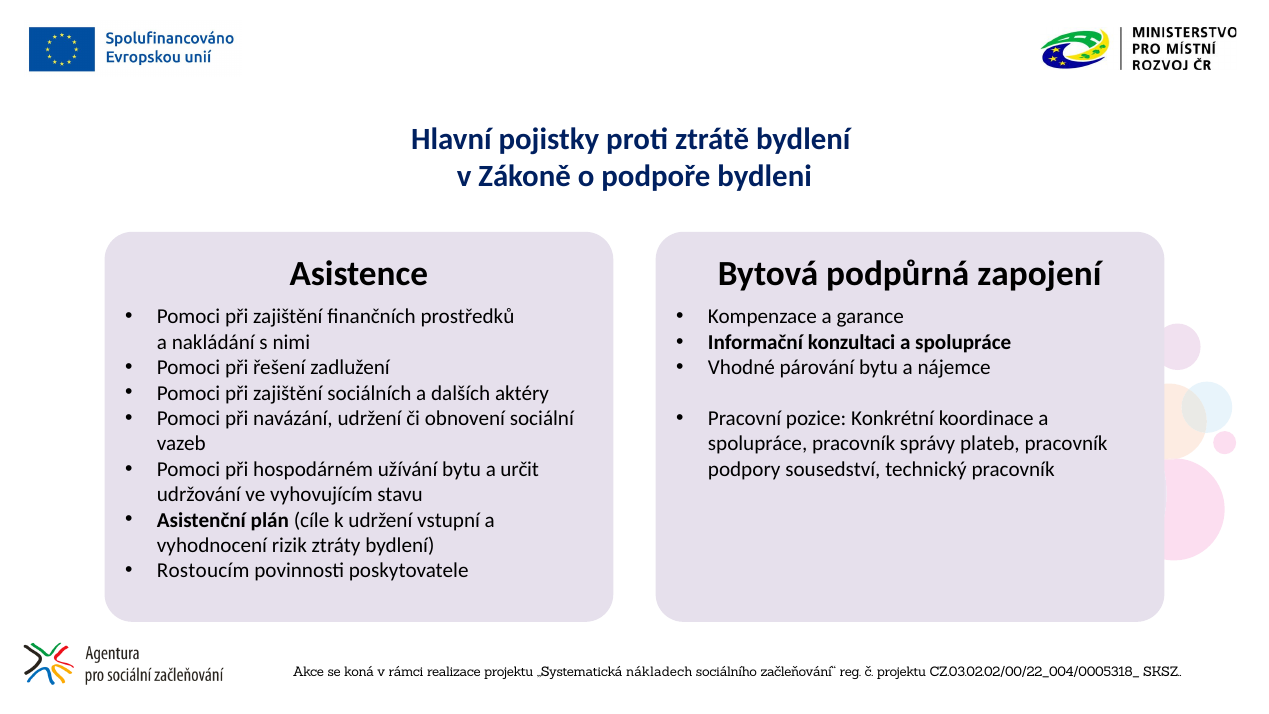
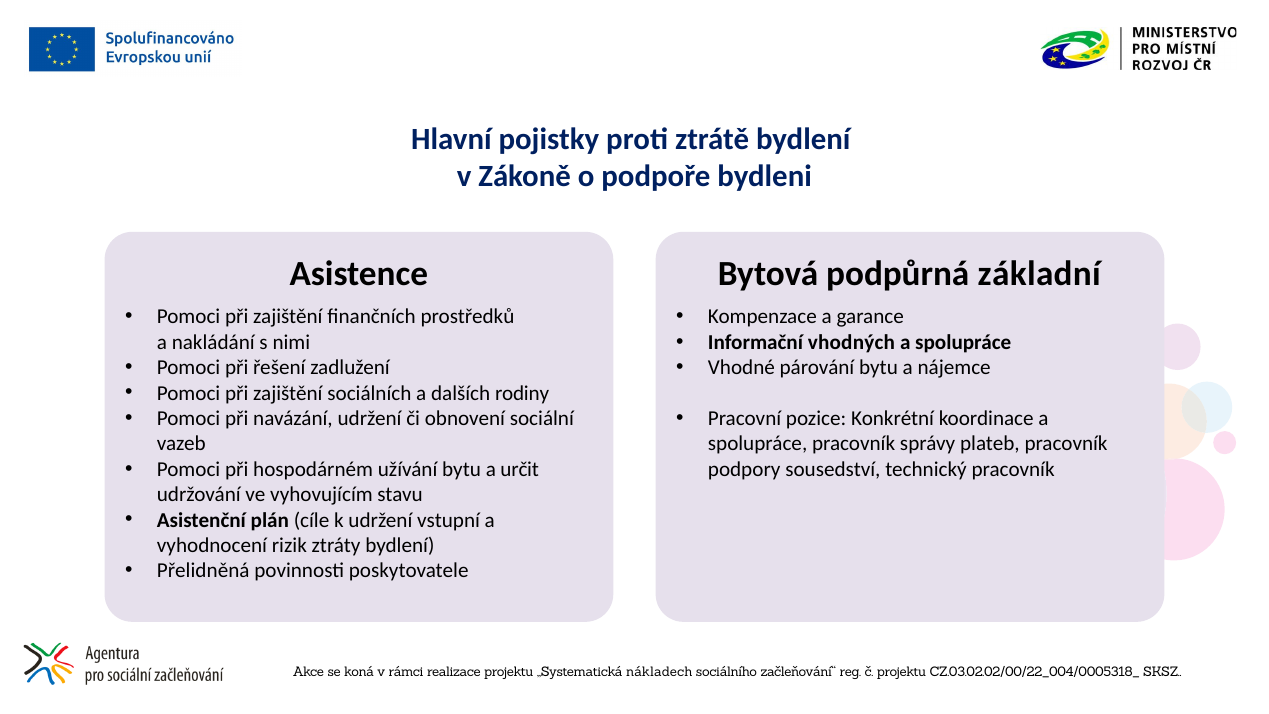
zapojení: zapojení -> základní
konzultaci: konzultaci -> vhodných
aktéry: aktéry -> rodiny
Rostoucím: Rostoucím -> Přelidněná
